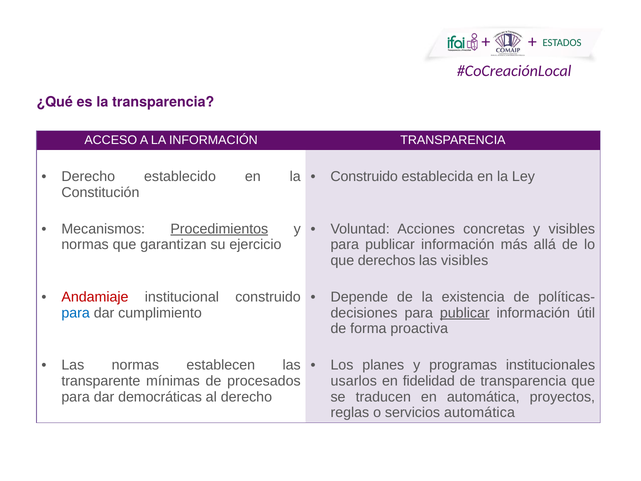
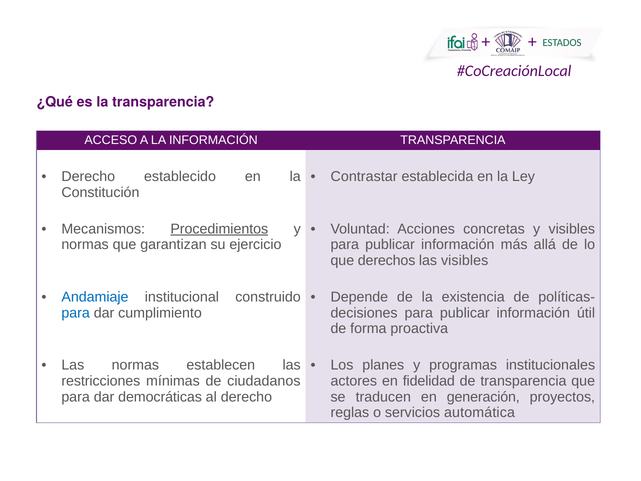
Construido at (364, 176): Construido -> Contrastar
Andamiaje colour: red -> blue
publicar at (465, 313) underline: present -> none
transparente: transparente -> restricciones
procesados: procesados -> ciudadanos
usarlos: usarlos -> actores
en automática: automática -> generación
